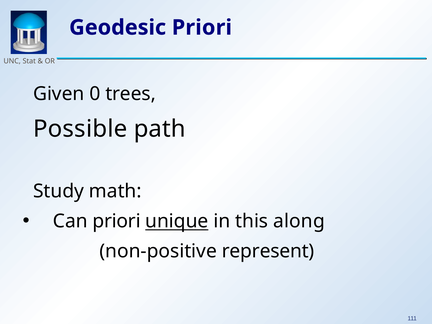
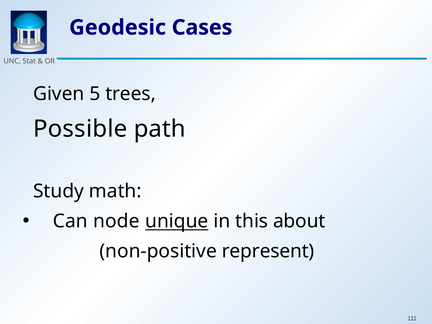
Geodesic Priori: Priori -> Cases
0: 0 -> 5
Can priori: priori -> node
along: along -> about
